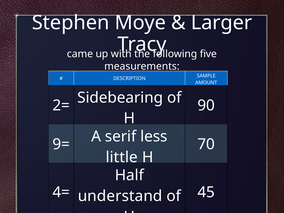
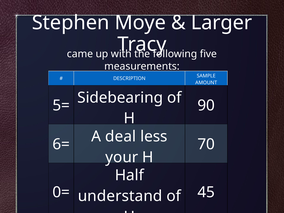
2= at (61, 106): 2= -> 5=
serif: serif -> deal
9=: 9= -> 6=
little: little -> your
4= at (61, 192): 4= -> 0=
